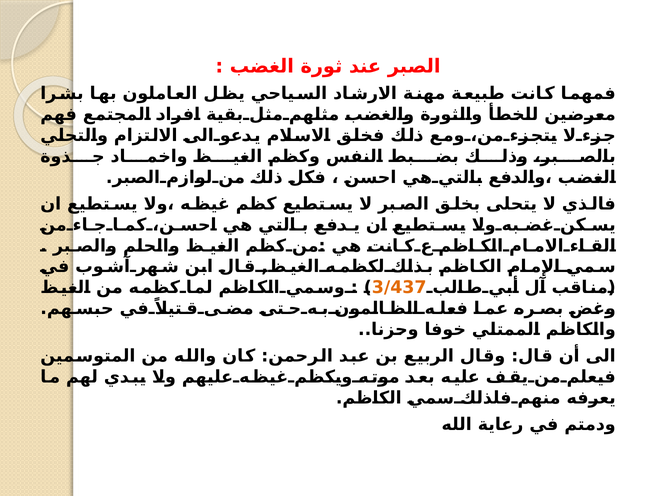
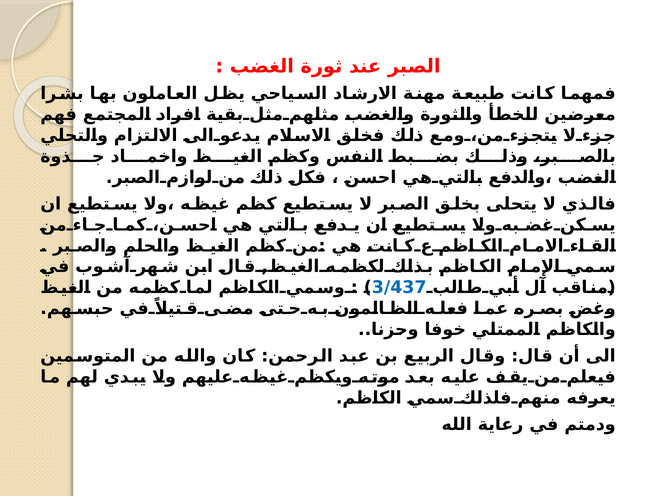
3/437 colour: orange -> blue
